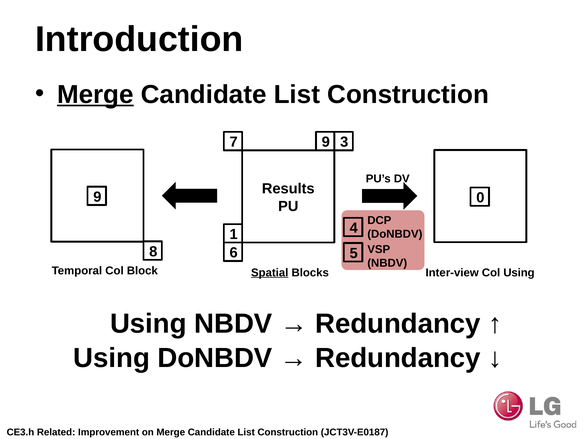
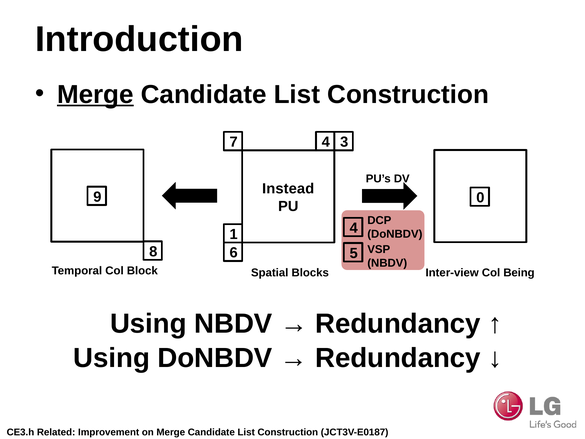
7 9: 9 -> 4
Results: Results -> Instead
Spatial underline: present -> none
Col Using: Using -> Being
